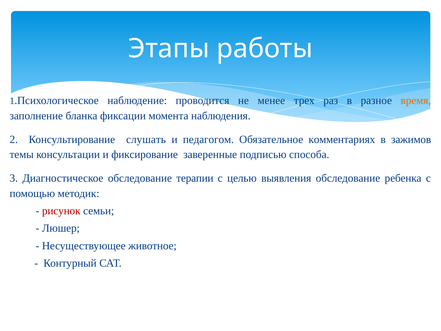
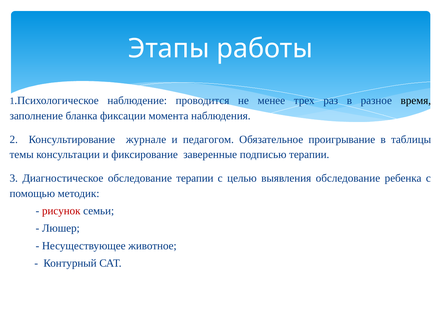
время colour: orange -> black
слушать: слушать -> журнале
комментариях: комментариях -> проигрывание
зажимов: зажимов -> таблицы
подписью способа: способа -> терапии
